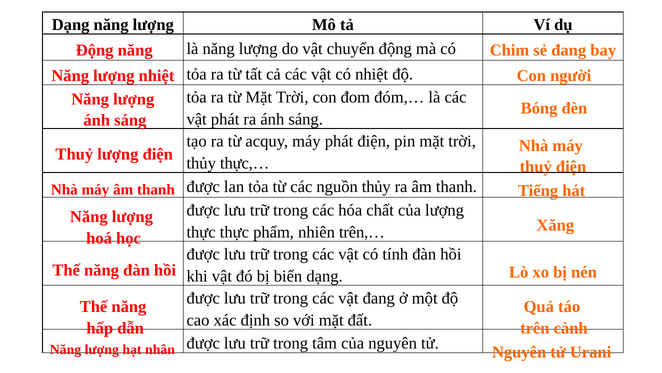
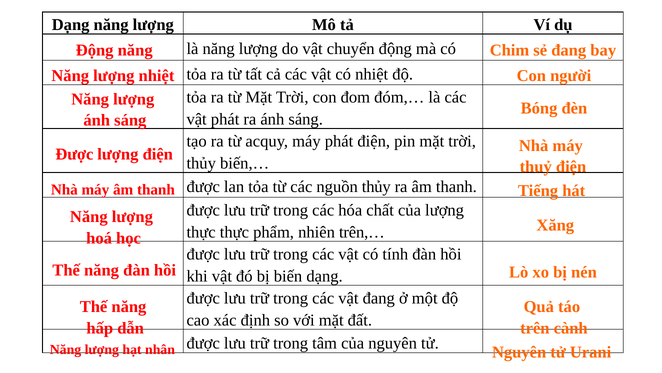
Thuỷ at (74, 154): Thuỷ -> Được
thực,…: thực,… -> biến,…
